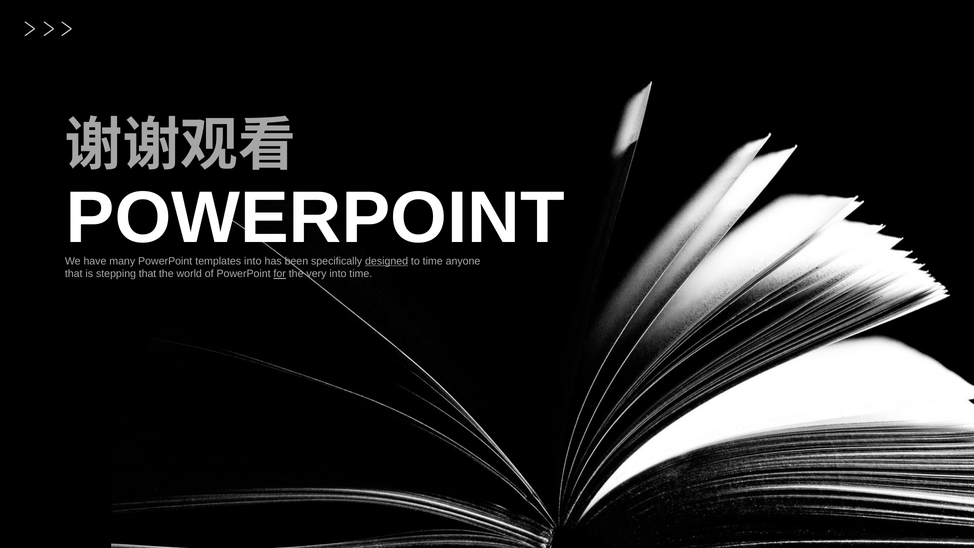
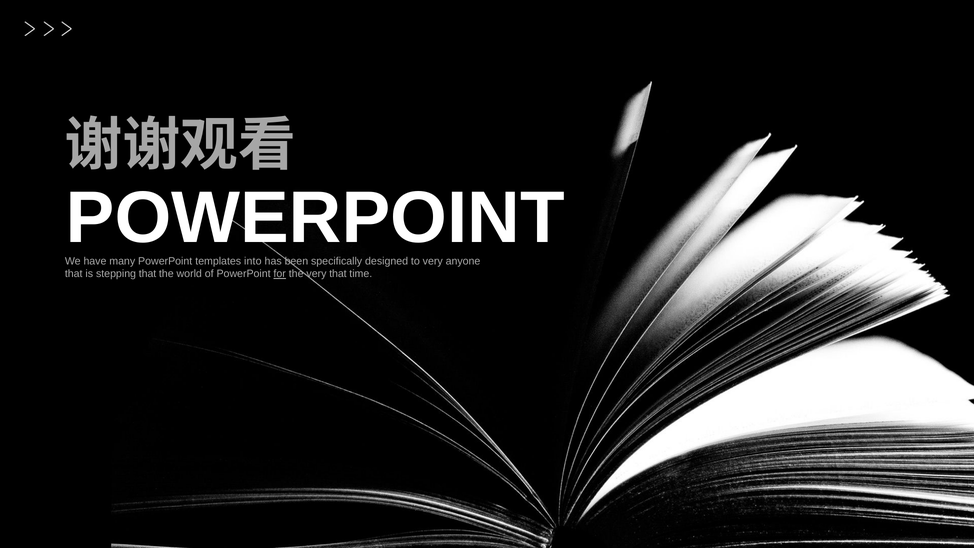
designed underline: present -> none
to time: time -> very
very into: into -> that
